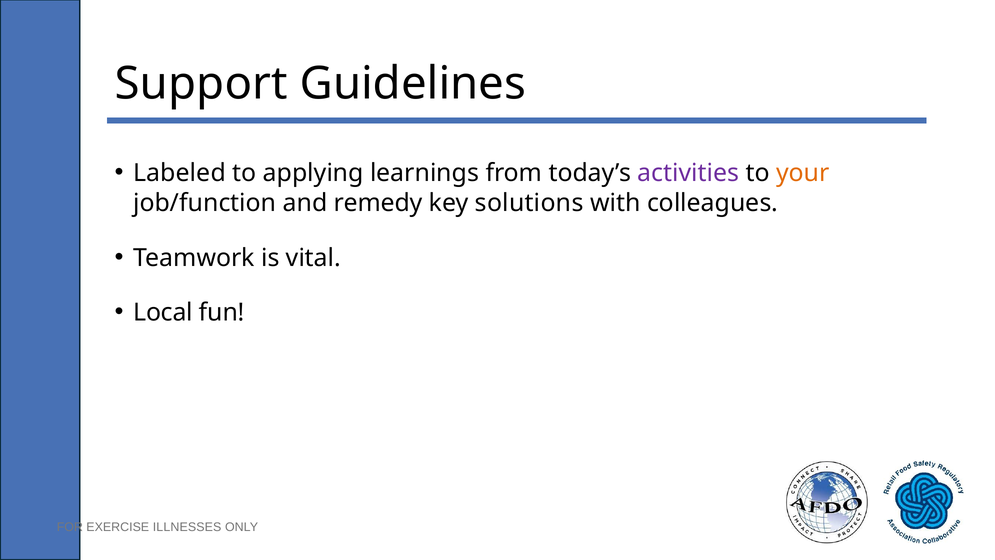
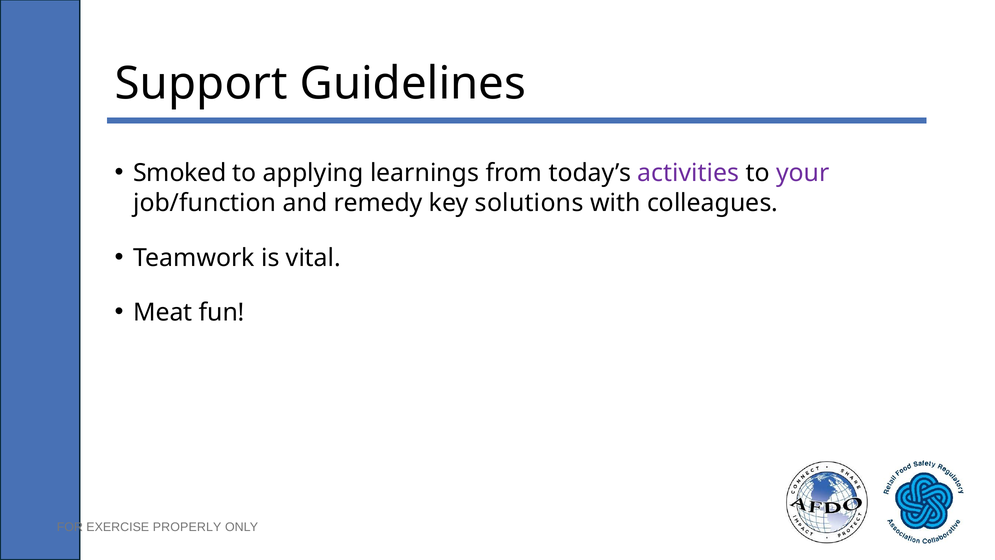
Labeled: Labeled -> Smoked
your colour: orange -> purple
Local: Local -> Meat
ILLNESSES: ILLNESSES -> PROPERLY
